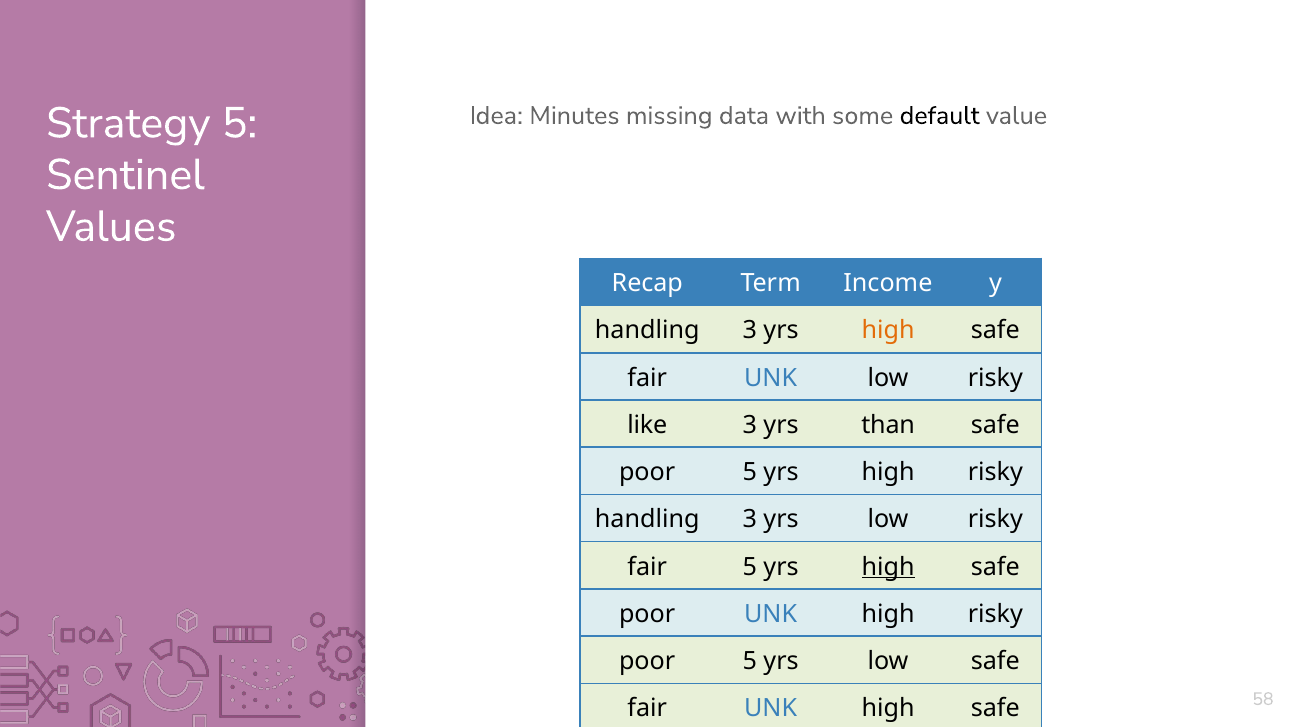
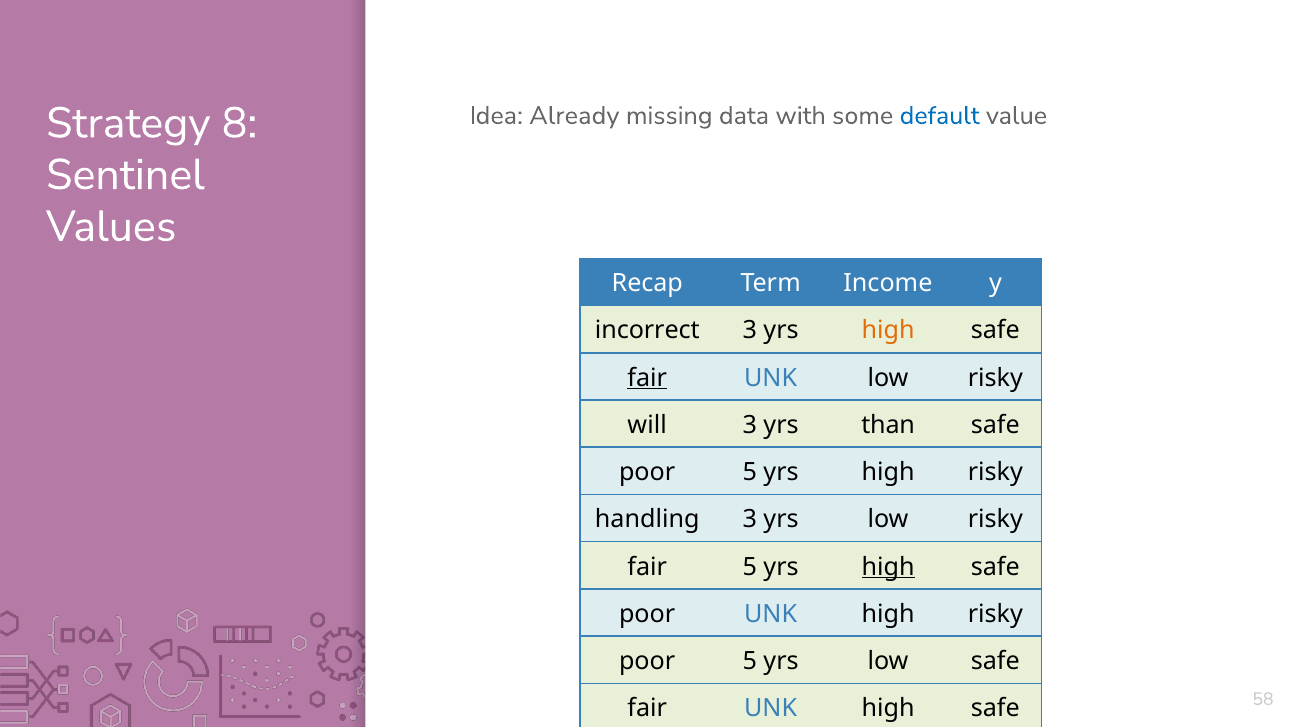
Minutes: Minutes -> Already
default colour: black -> blue
Strategy 5: 5 -> 8
handling at (647, 331): handling -> incorrect
fair at (647, 378) underline: none -> present
like: like -> will
